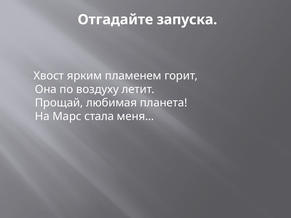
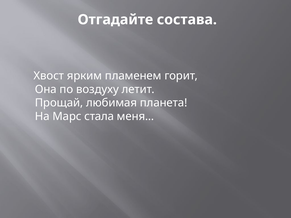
запуска: запуска -> состава
